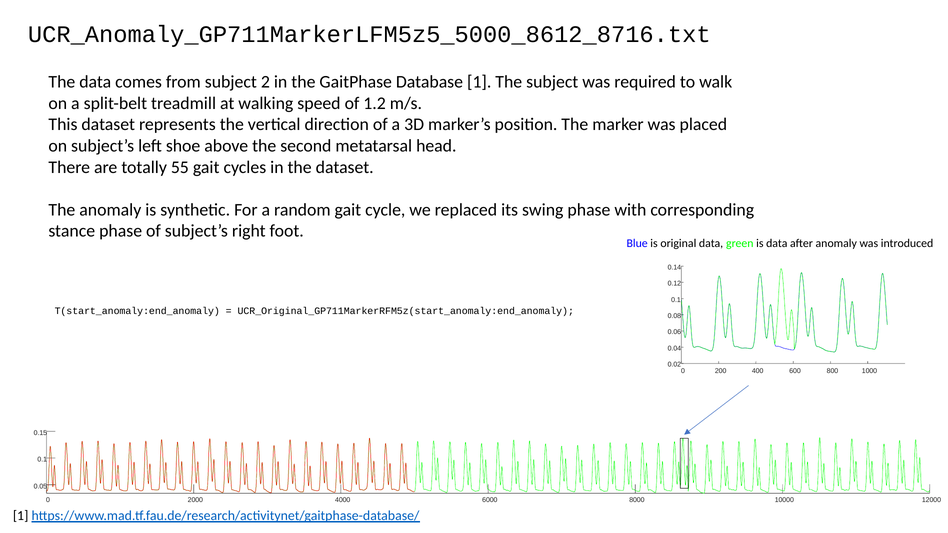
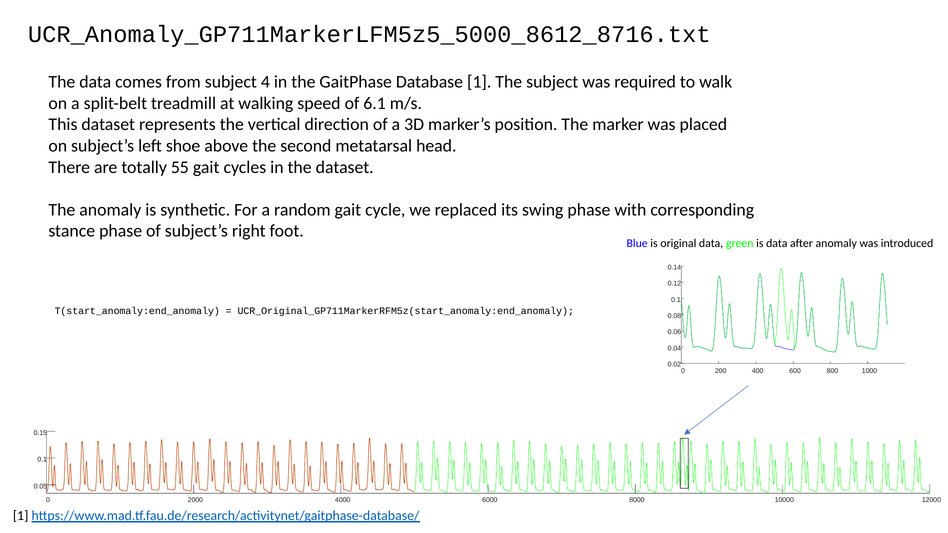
2: 2 -> 4
1.2: 1.2 -> 6.1
